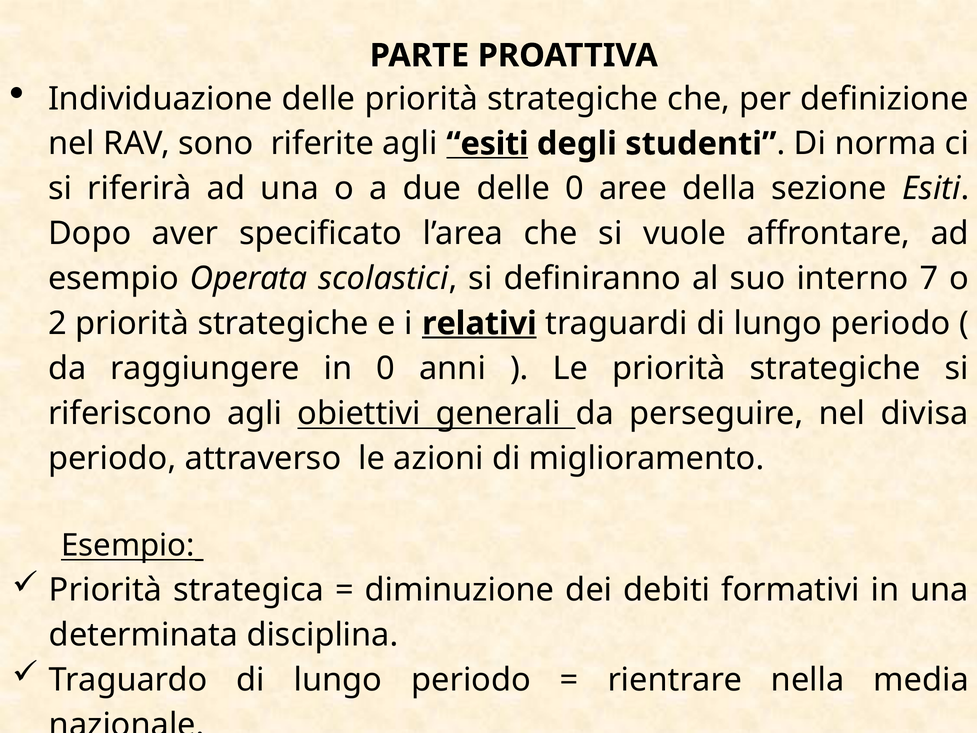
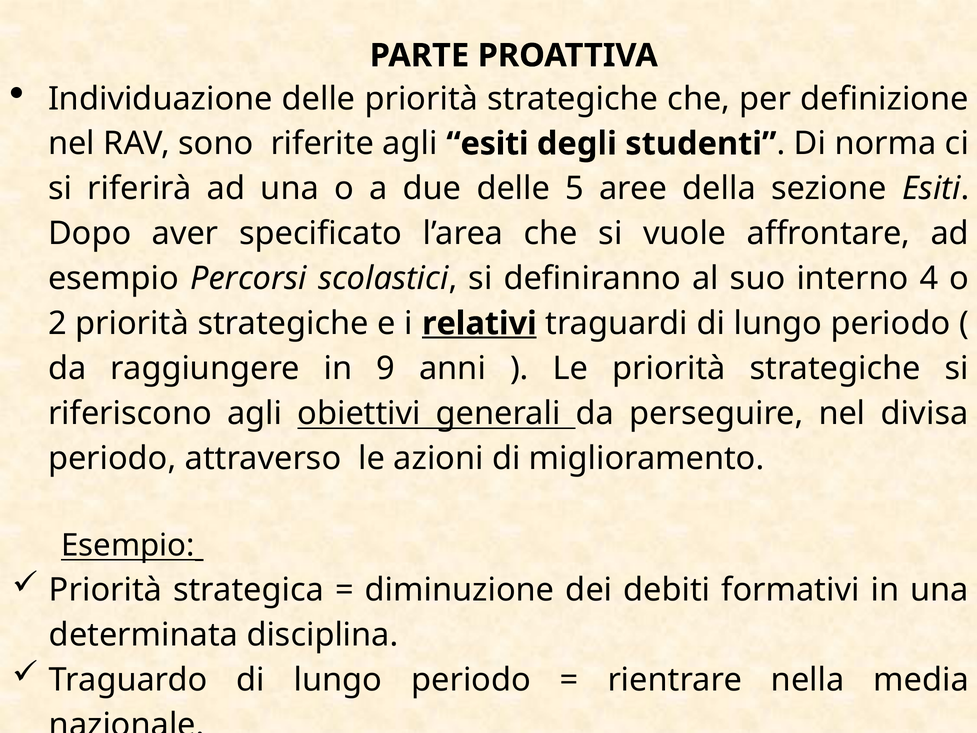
esiti at (487, 144) underline: present -> none
delle 0: 0 -> 5
Operata: Operata -> Percorsi
7: 7 -> 4
in 0: 0 -> 9
